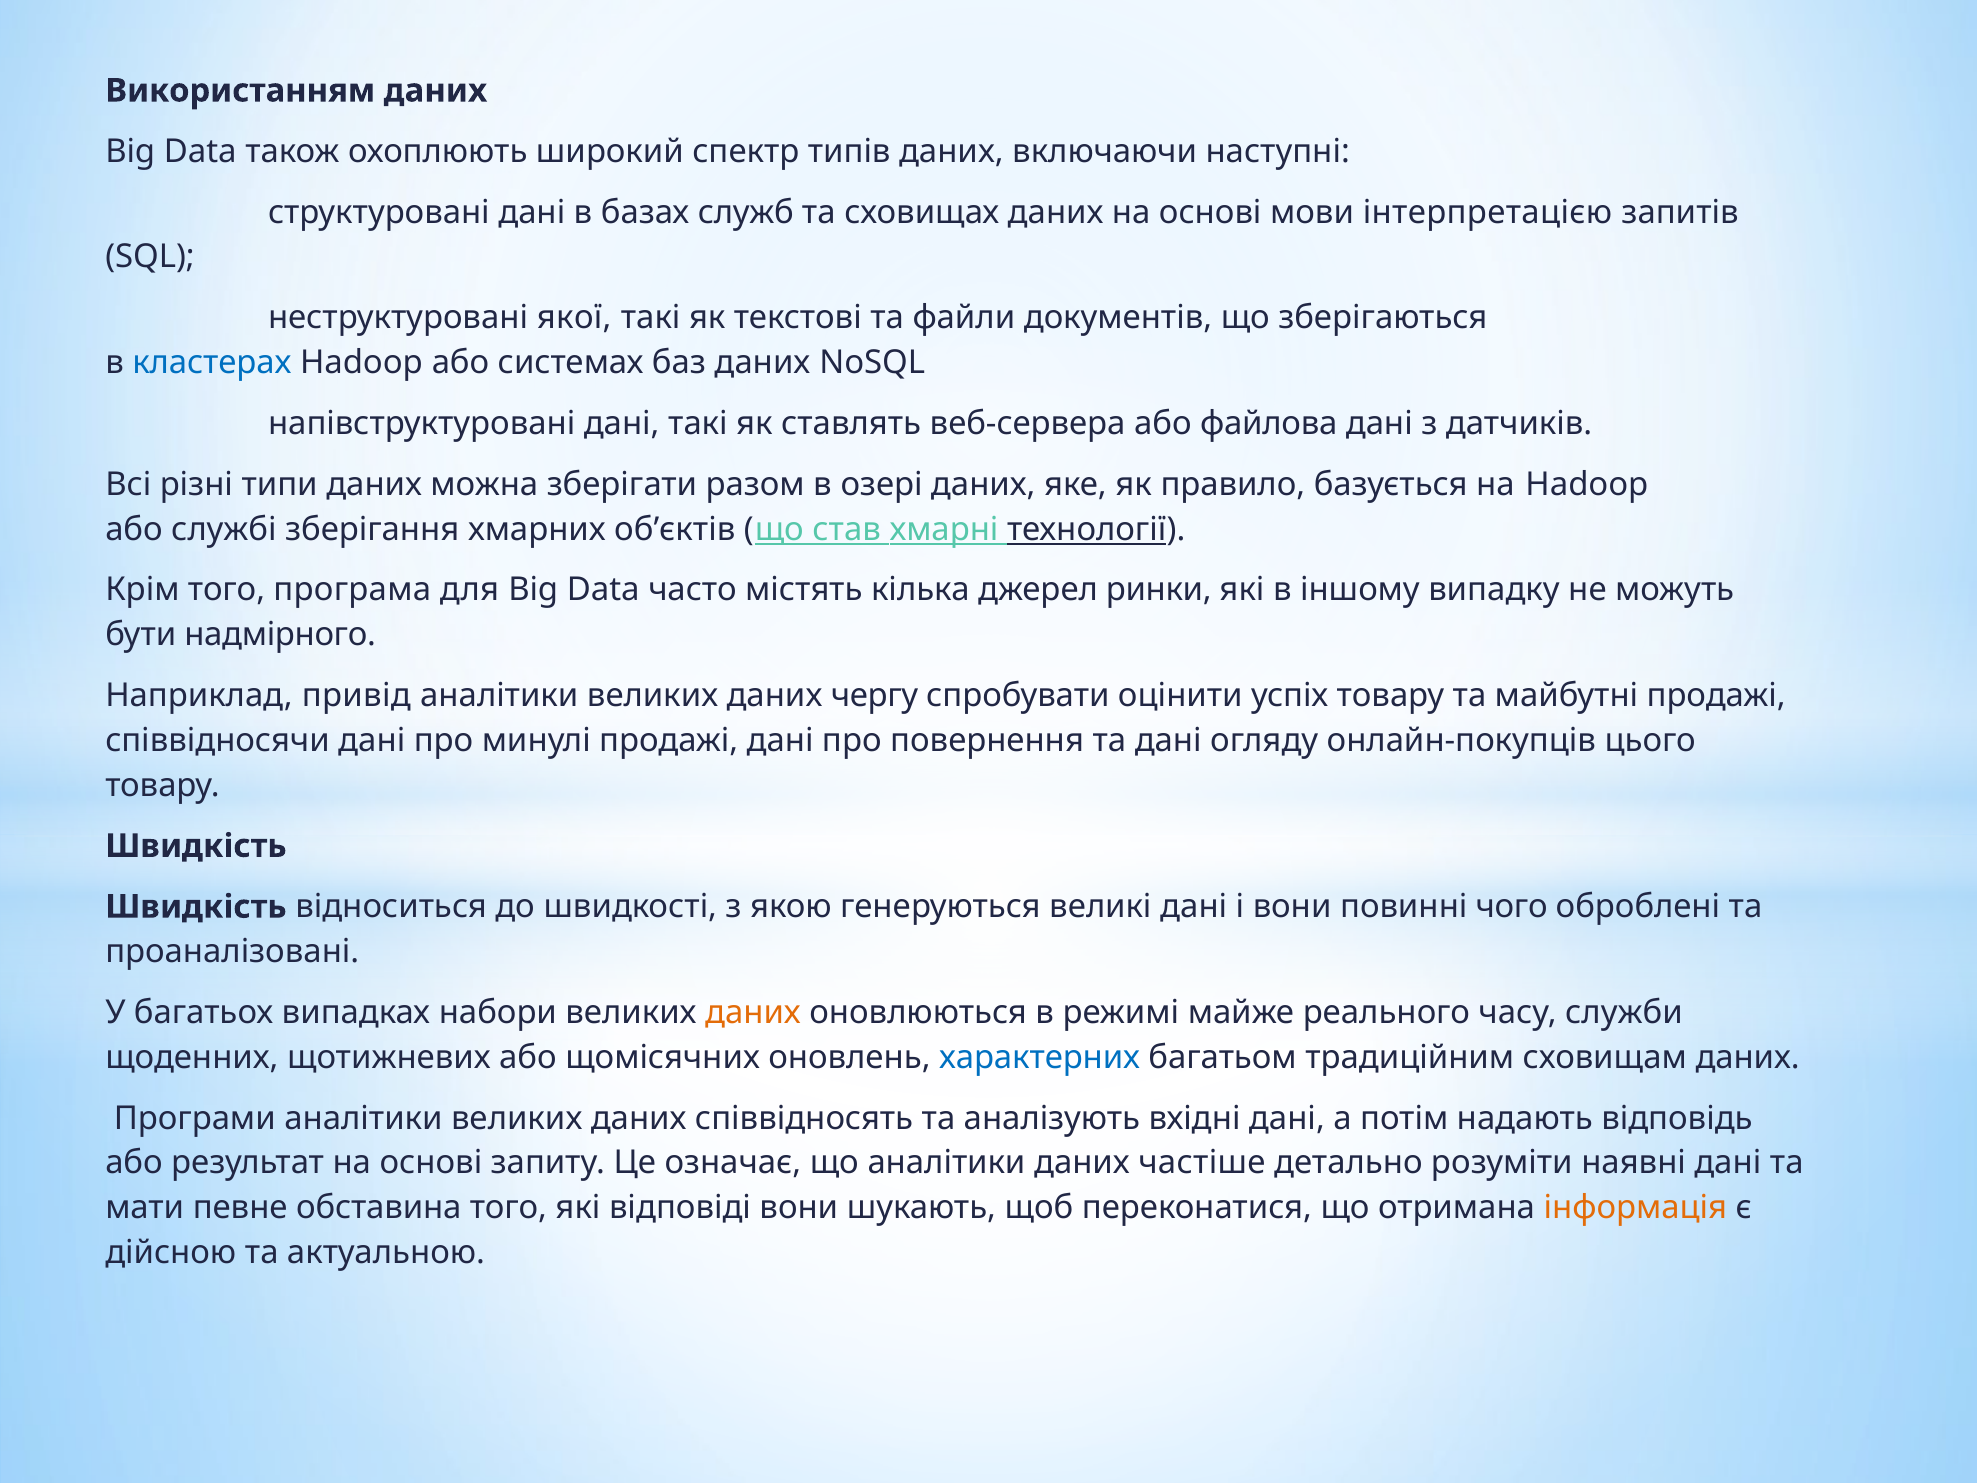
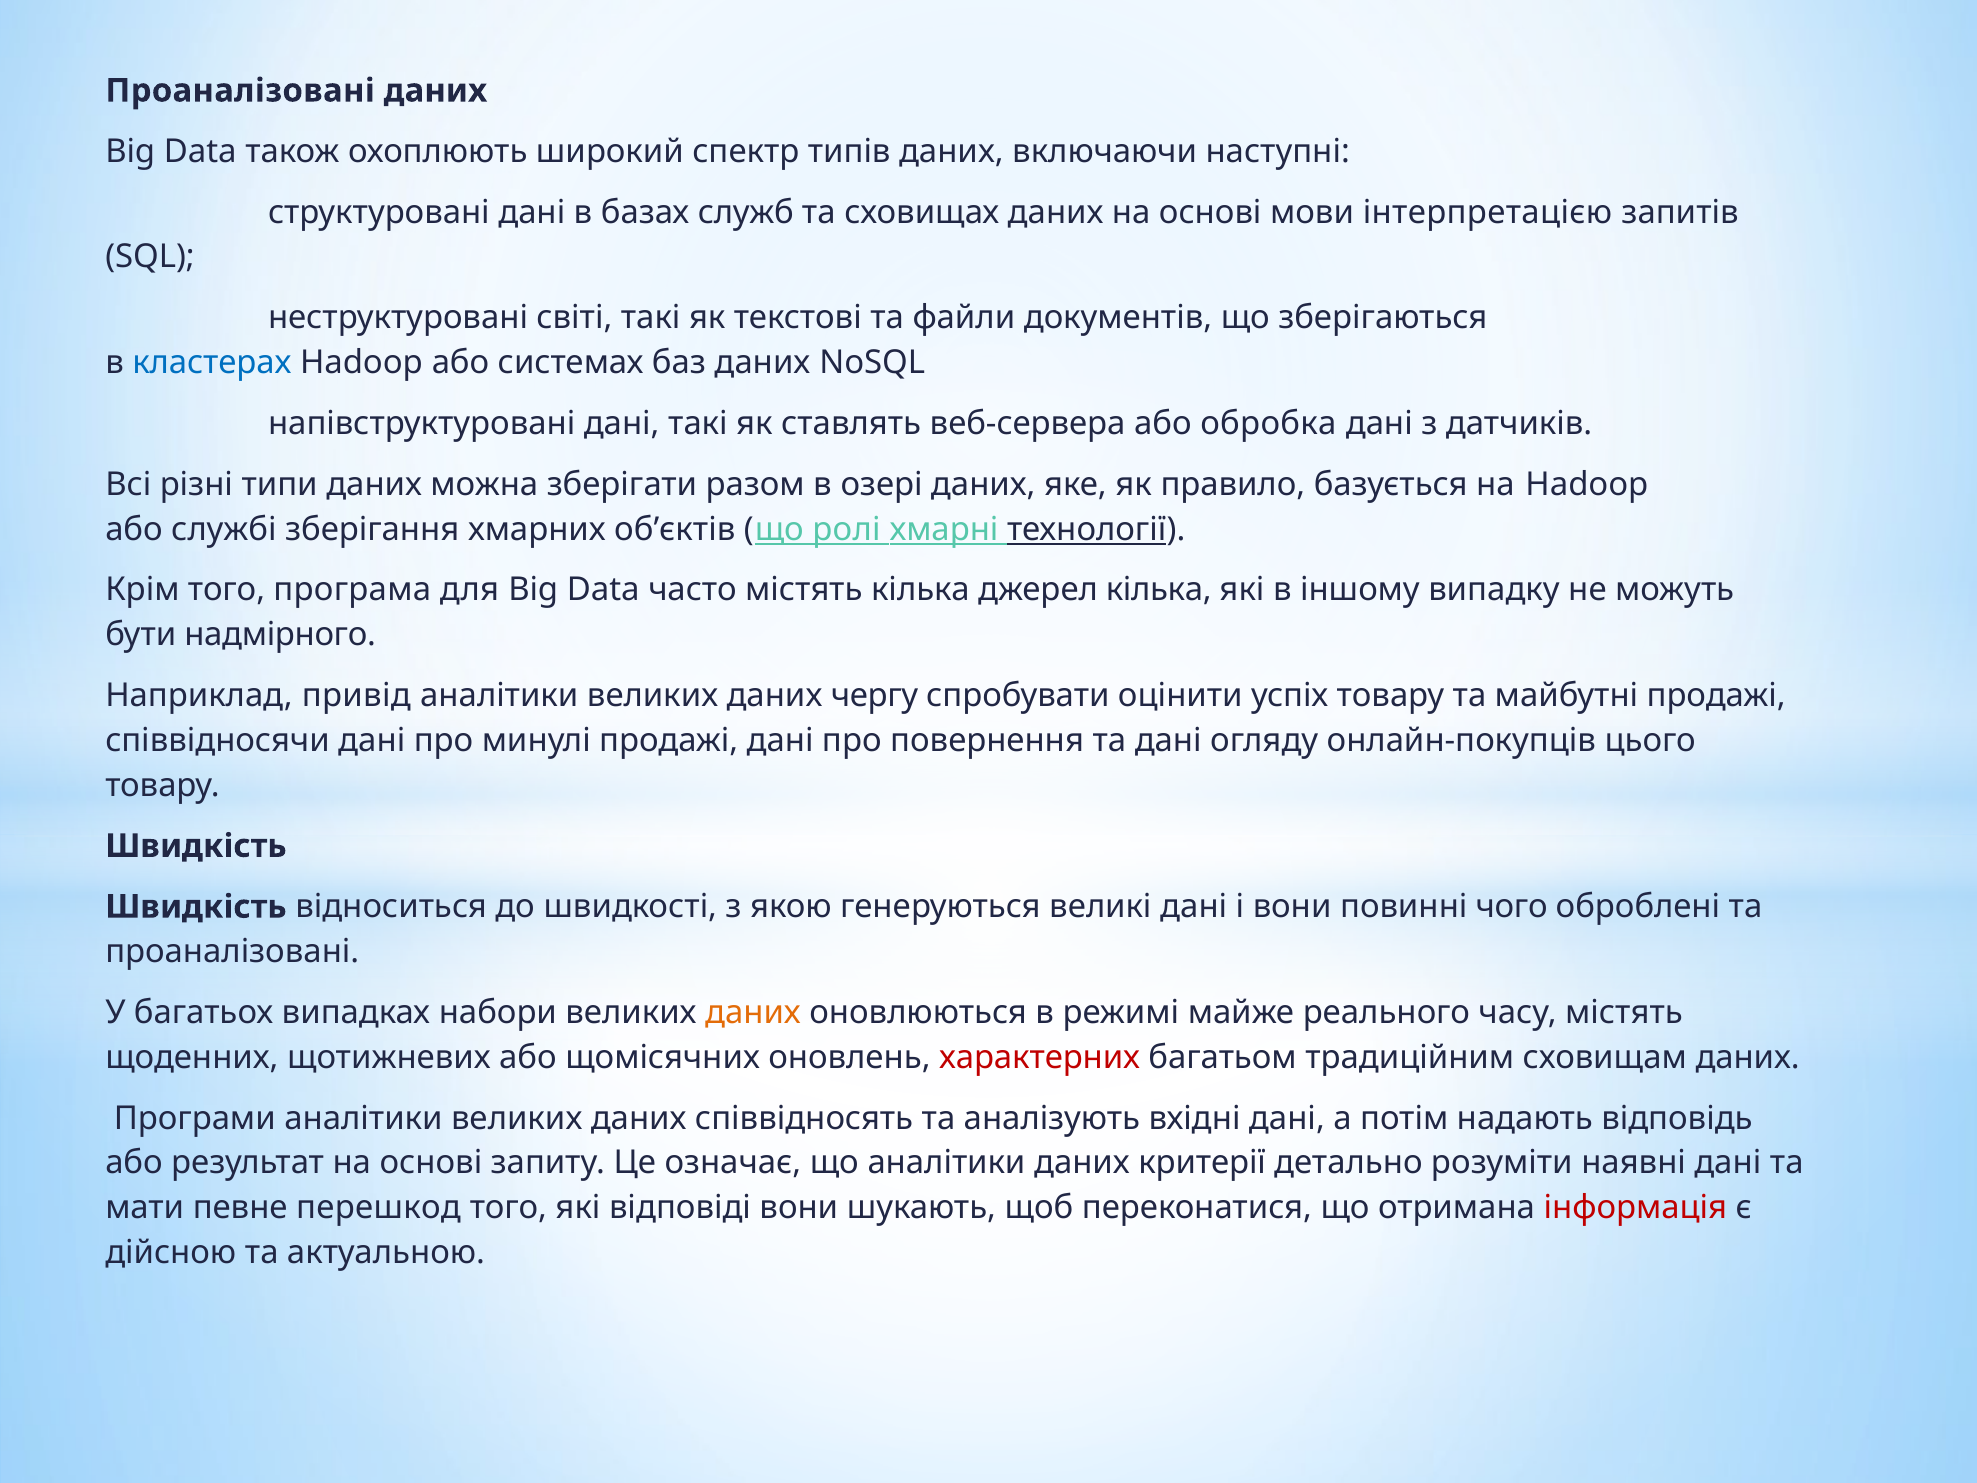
Використанням at (240, 91): Використанням -> Проаналізовані
якої: якої -> світі
файлова: файлова -> обробка
став: став -> ролі
джерел ринки: ринки -> кілька
часу служби: служби -> містять
характерних colour: blue -> red
частіше: частіше -> критерії
обставина: обставина -> перешкод
інформація colour: orange -> red
